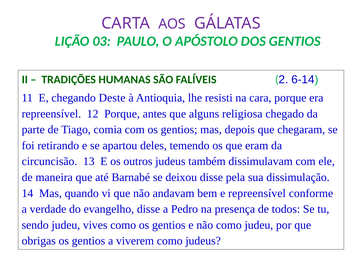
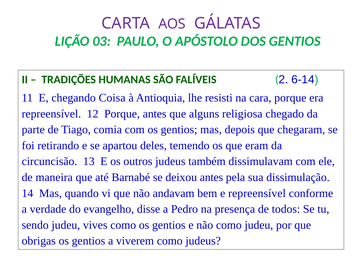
Deste: Deste -> Coisa
deixou disse: disse -> antes
